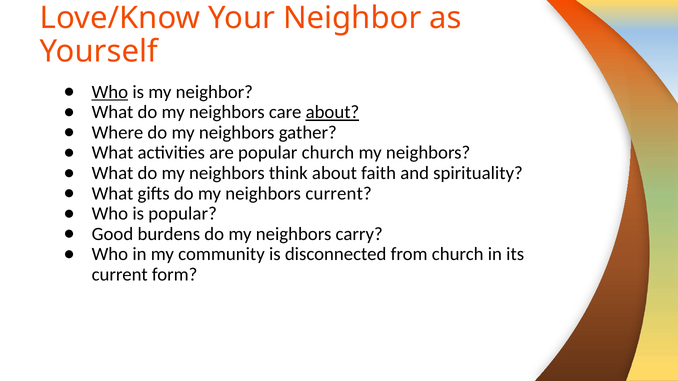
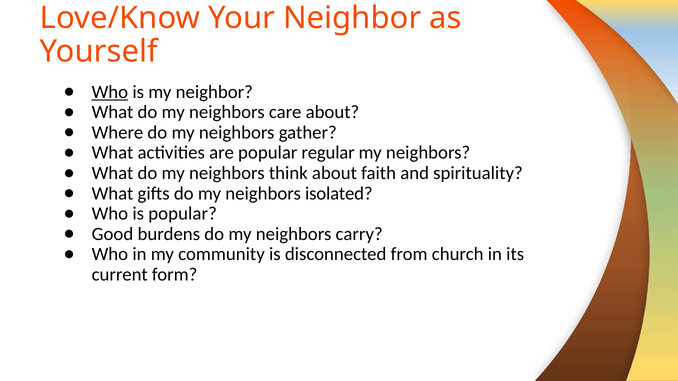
about at (332, 112) underline: present -> none
popular church: church -> regular
neighbors current: current -> isolated
